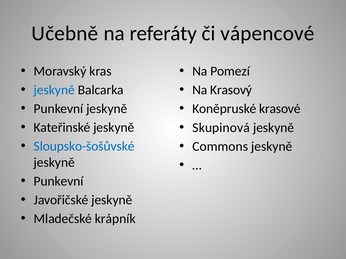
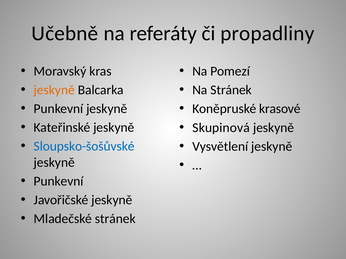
vápencové: vápencové -> propadliny
jeskyně at (54, 90) colour: blue -> orange
Na Krasový: Krasový -> Stránek
Commons: Commons -> Vysvětlení
Mladečské krápník: krápník -> stránek
